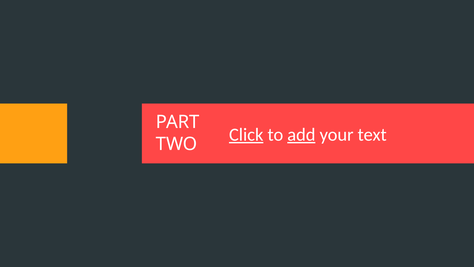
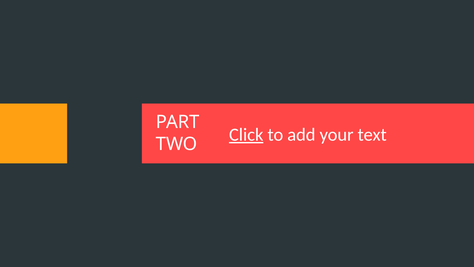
add underline: present -> none
